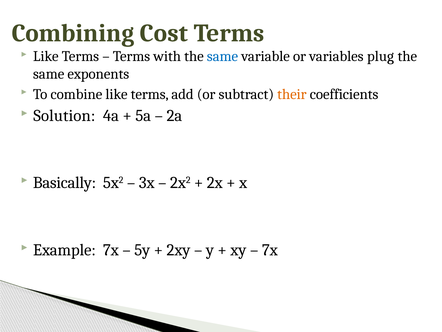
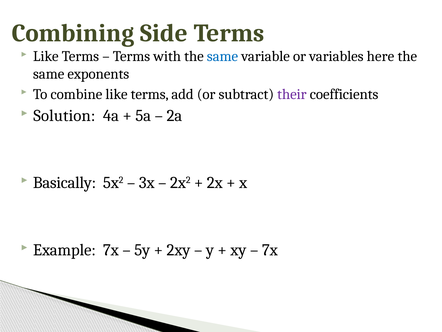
Cost: Cost -> Side
plug: plug -> here
their colour: orange -> purple
